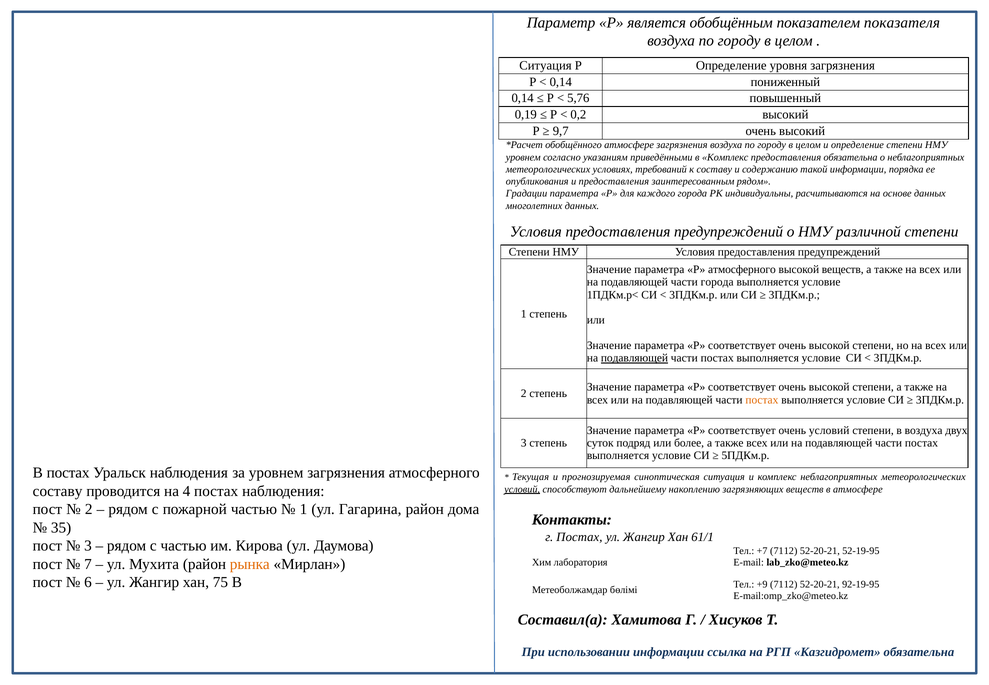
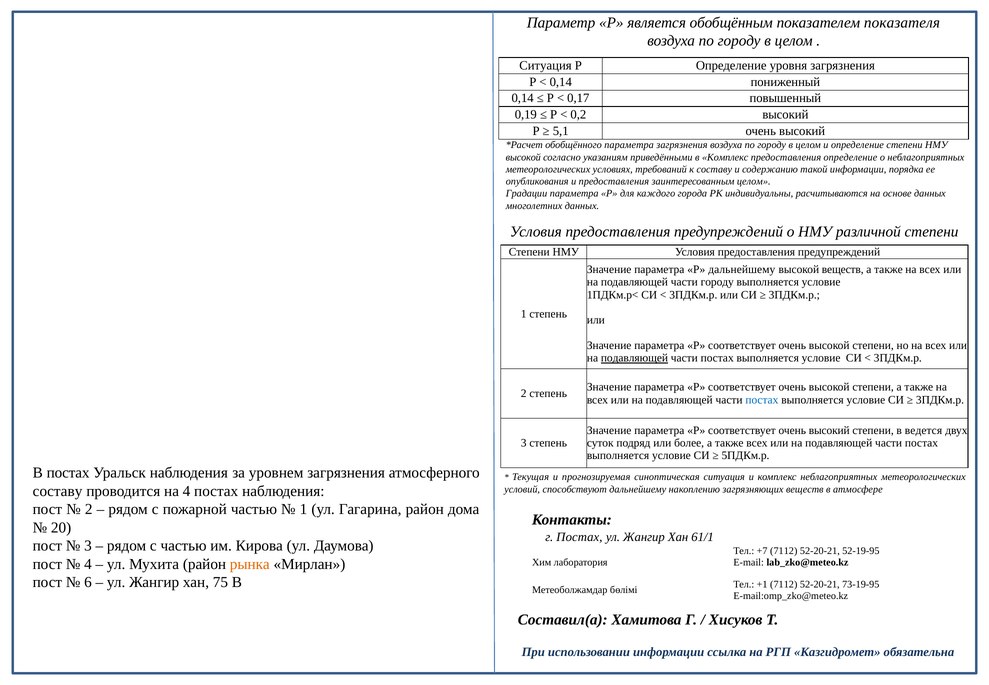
5,76: 5,76 -> 0,17
9,7: 9,7 -> 5,1
обобщённого атмосфере: атмосфере -> параметра
уровнем at (523, 157): уровнем -> высокой
предоставления обязательна: обязательна -> определение
заинтересованным рядом: рядом -> целом
Р атмосферного: атмосферного -> дальнейшему
части города: города -> городу
постах at (762, 400) colour: orange -> blue
соответствует очень условий: условий -> высокий
в воздуха: воздуха -> ведется
условий at (522, 489) underline: present -> none
35: 35 -> 20
7 at (88, 564): 7 -> 4
+9: +9 -> +1
92-19-95: 92-19-95 -> 73-19-95
